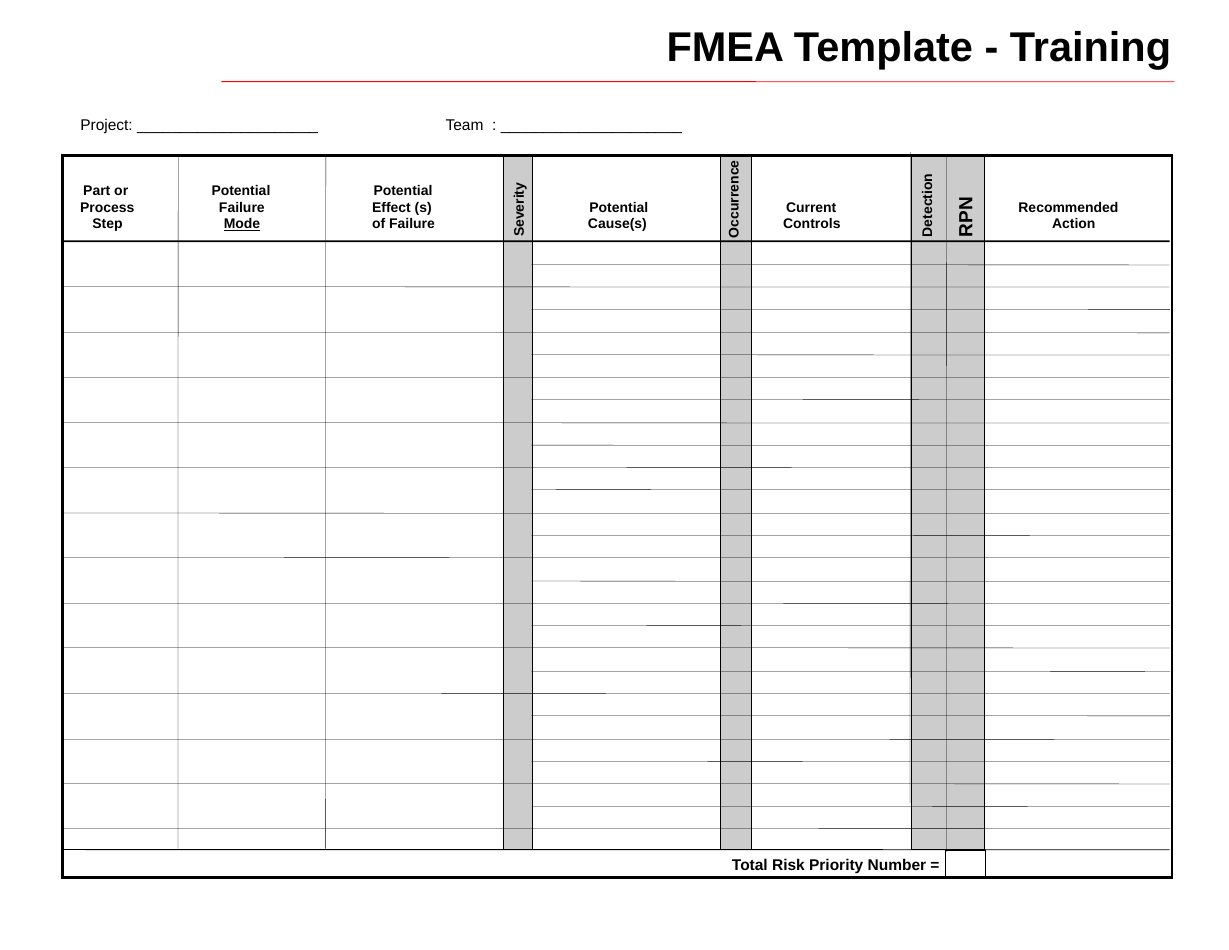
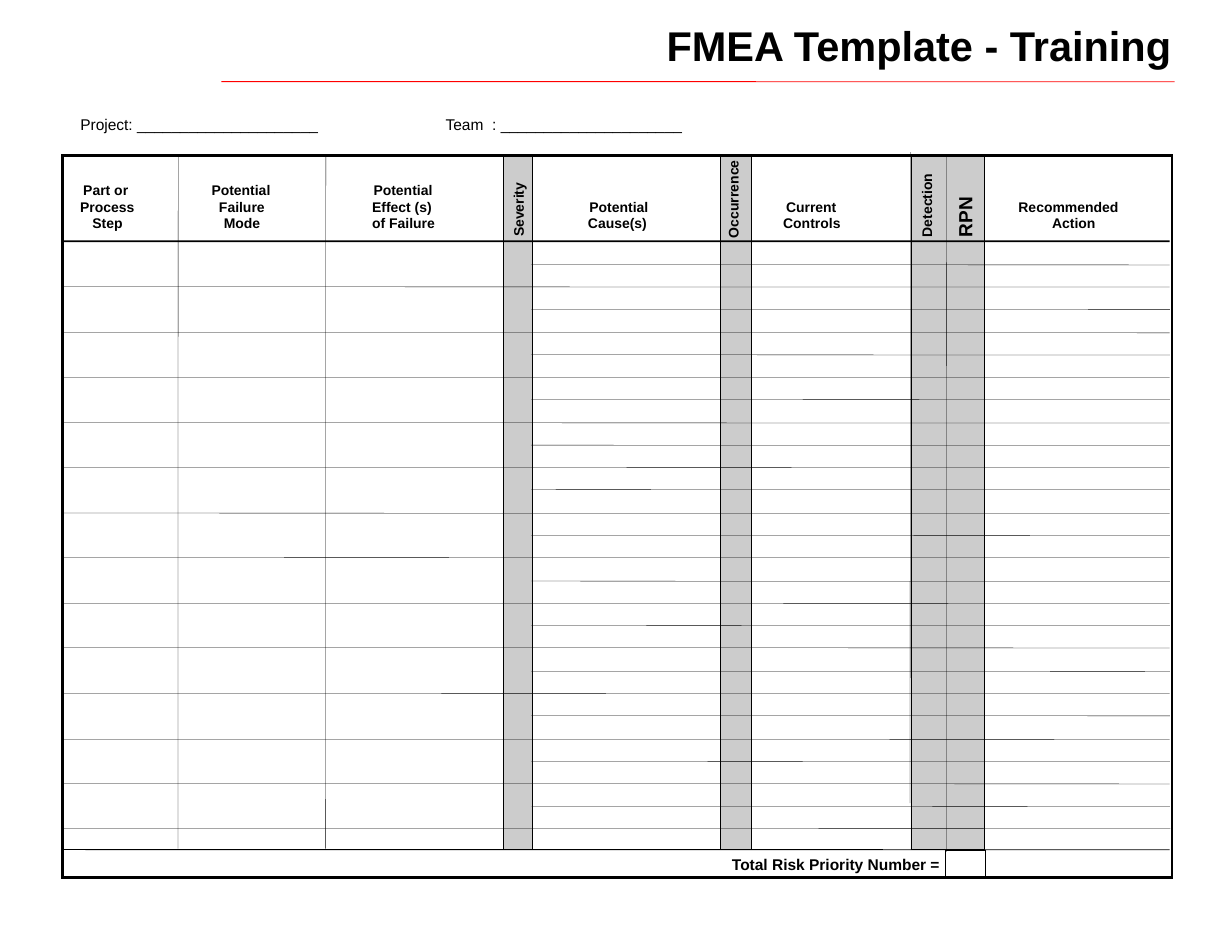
Mode underline: present -> none
